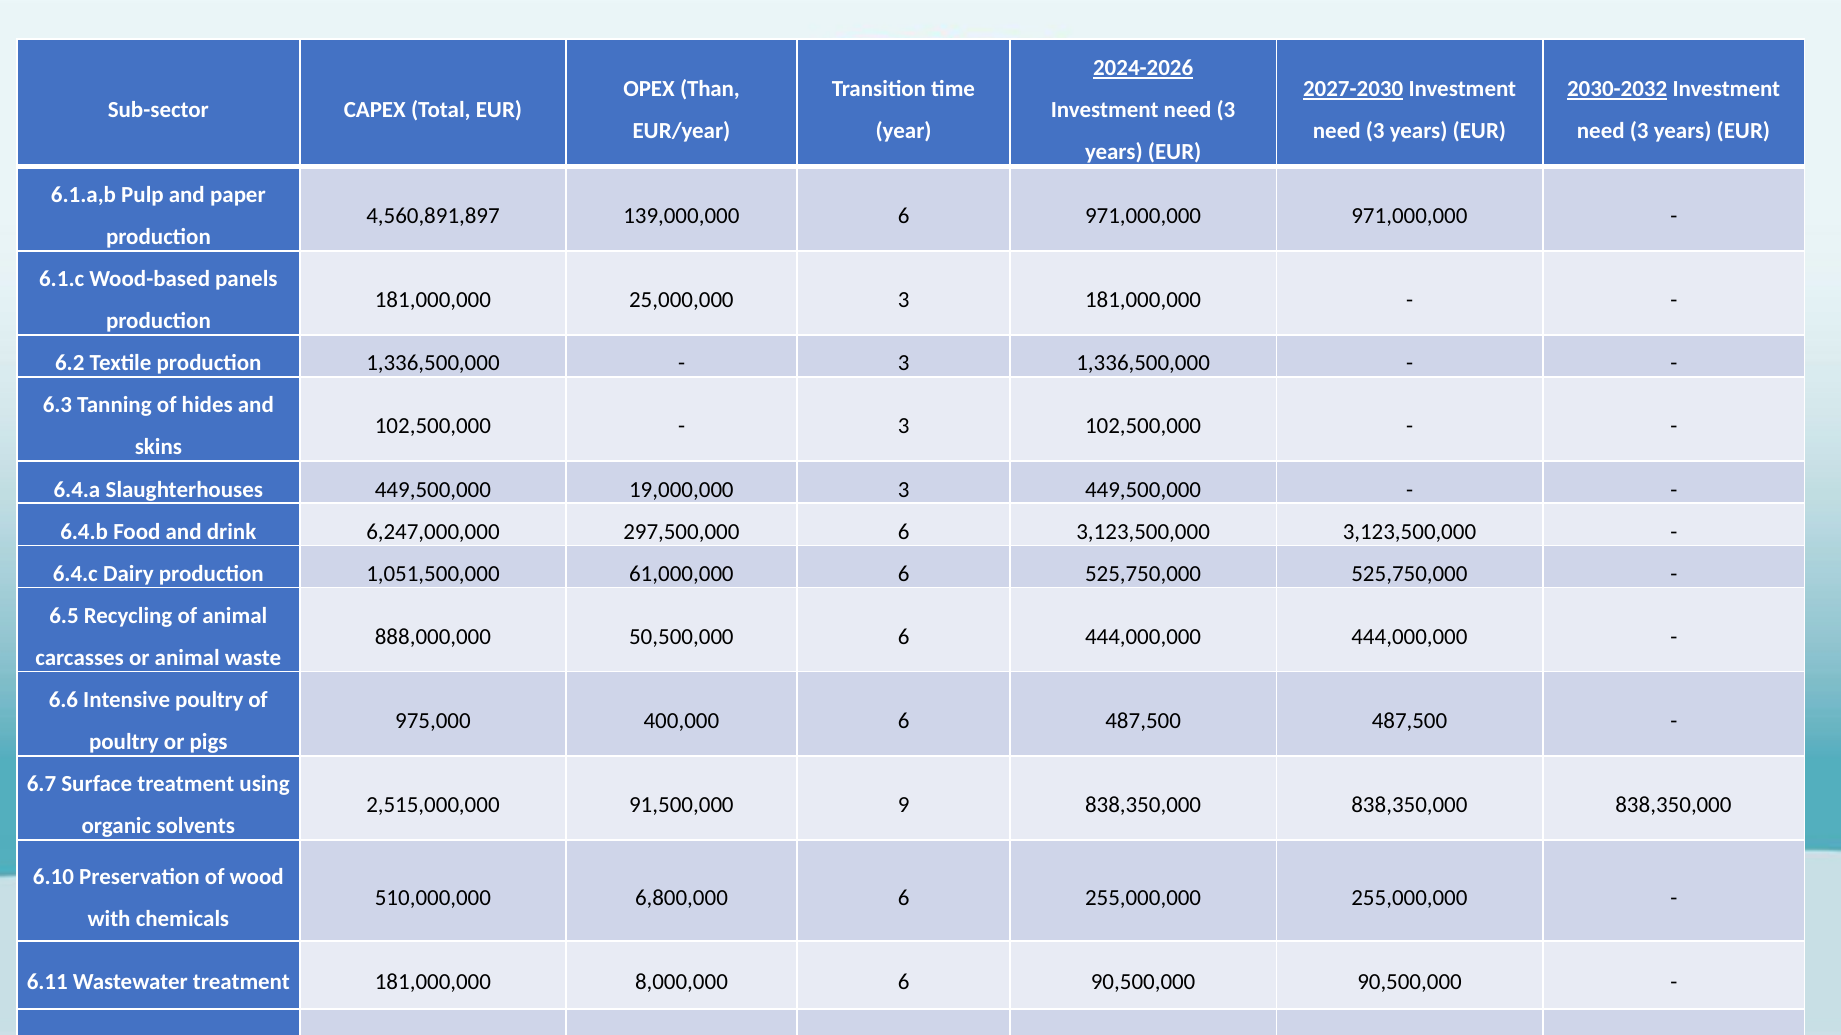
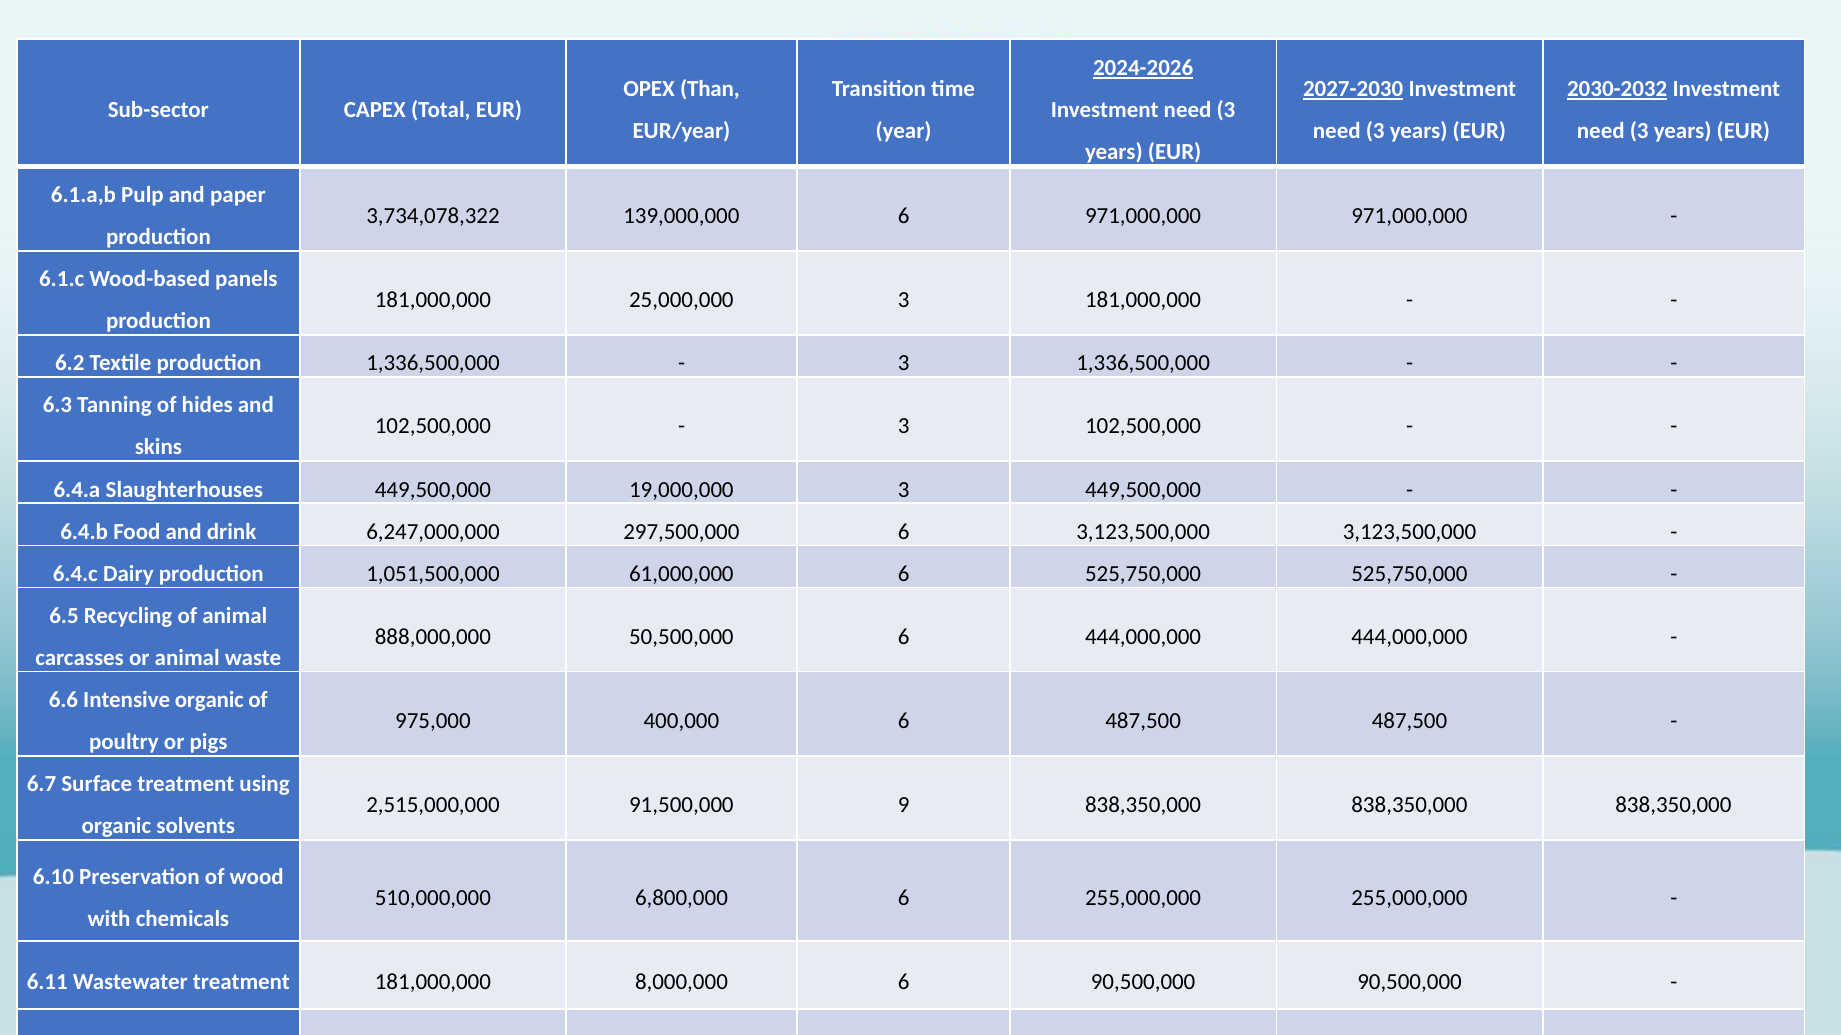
4,560,891,897: 4,560,891,897 -> 3,734,078,322
Intensive poultry: poultry -> organic
